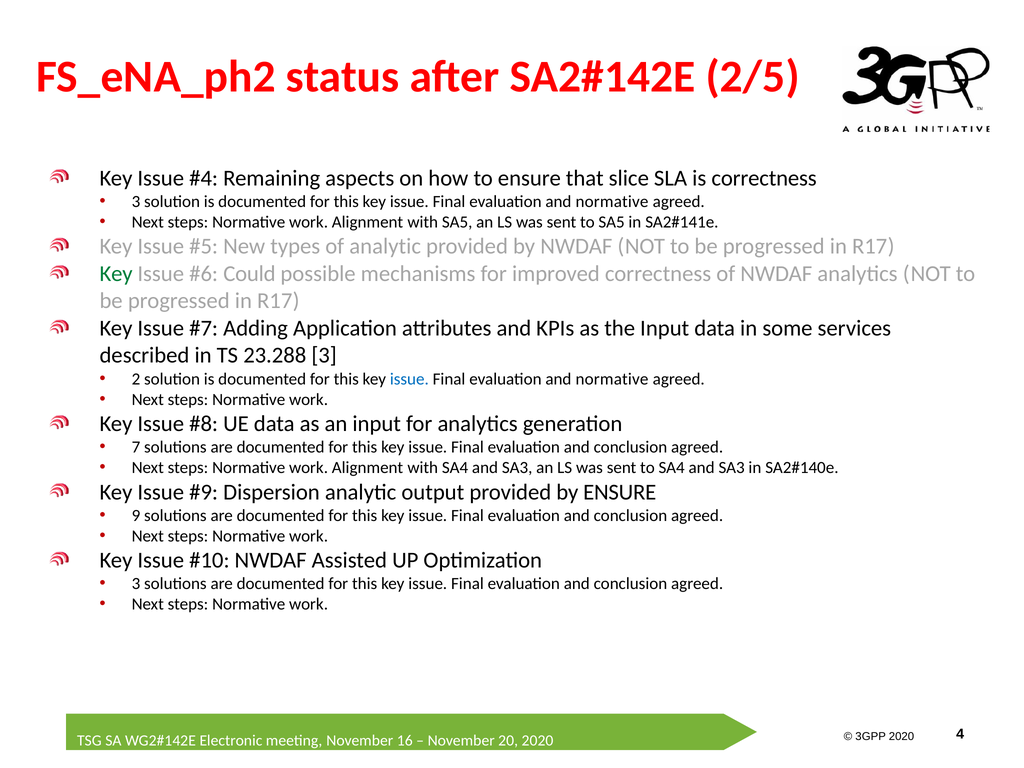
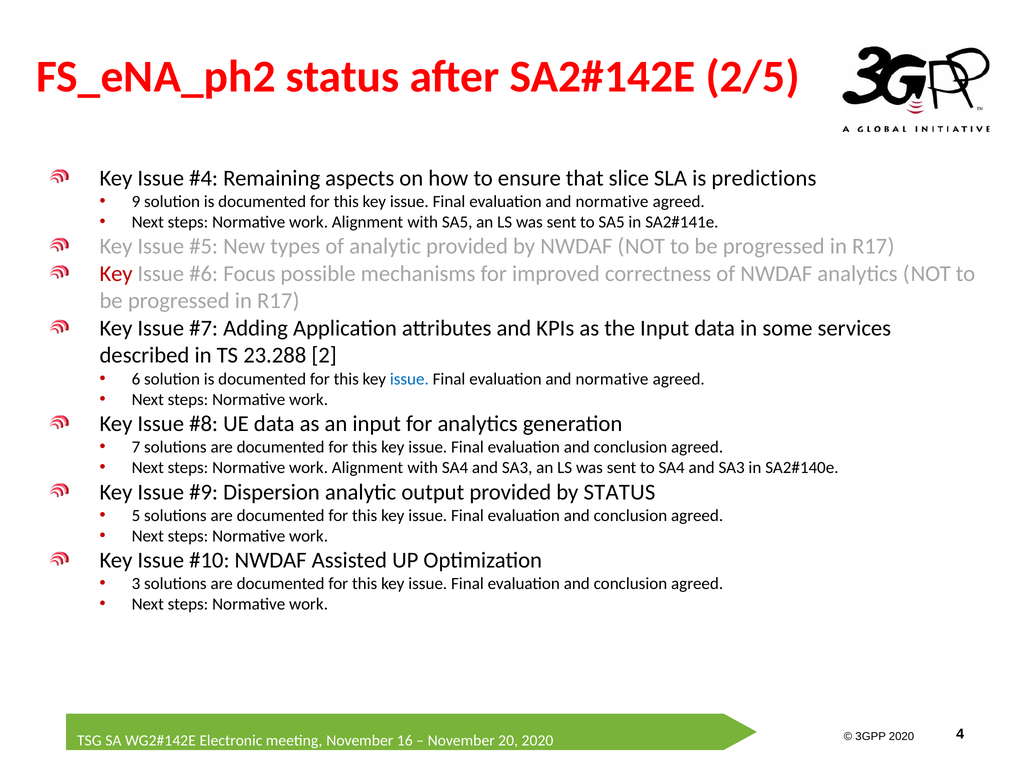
is correctness: correctness -> predictions
3 at (136, 202): 3 -> 9
Key at (116, 274) colour: green -> red
Could: Could -> Focus
23.288 3: 3 -> 2
2: 2 -> 6
by ENSURE: ENSURE -> STATUS
9: 9 -> 5
